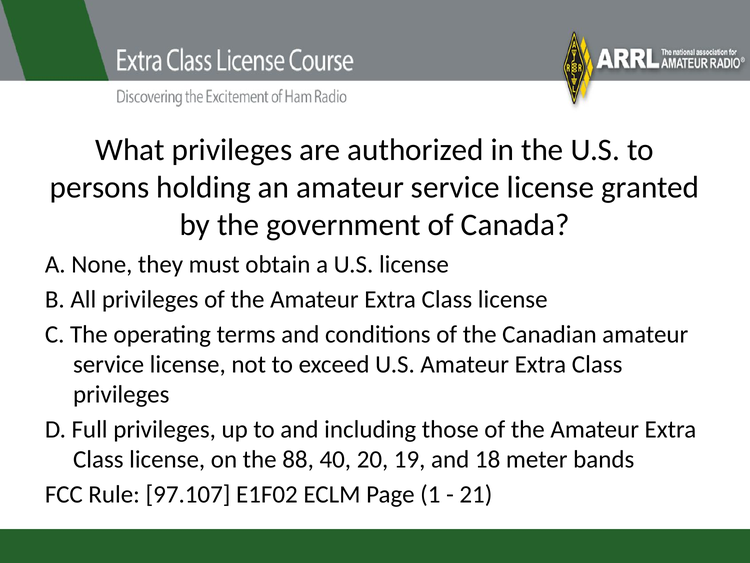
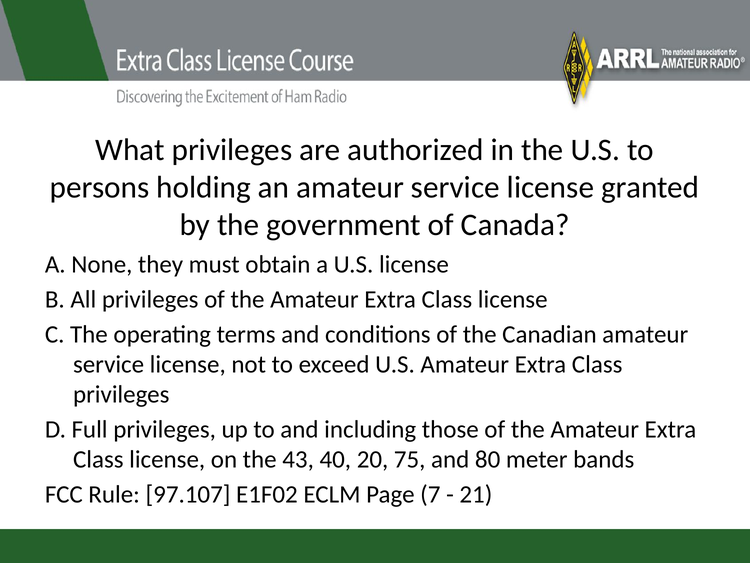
88: 88 -> 43
19: 19 -> 75
18: 18 -> 80
1: 1 -> 7
